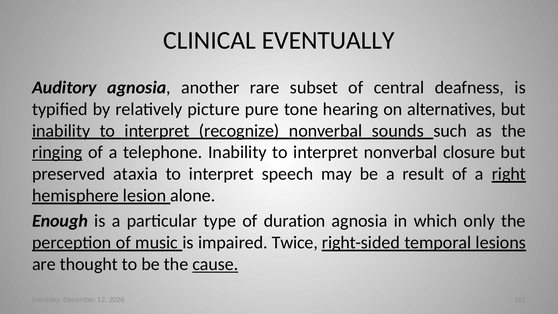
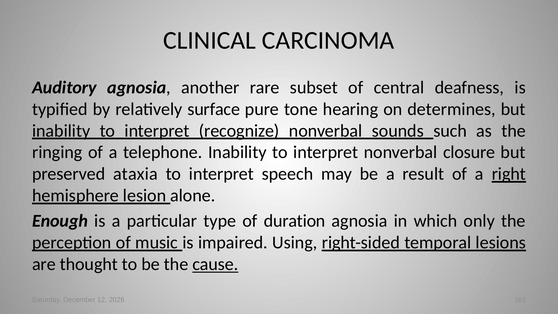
EVENTUALLY: EVENTUALLY -> CARCINOMA
picture: picture -> surface
alternatives: alternatives -> determines
ringing underline: present -> none
Twice: Twice -> Using
